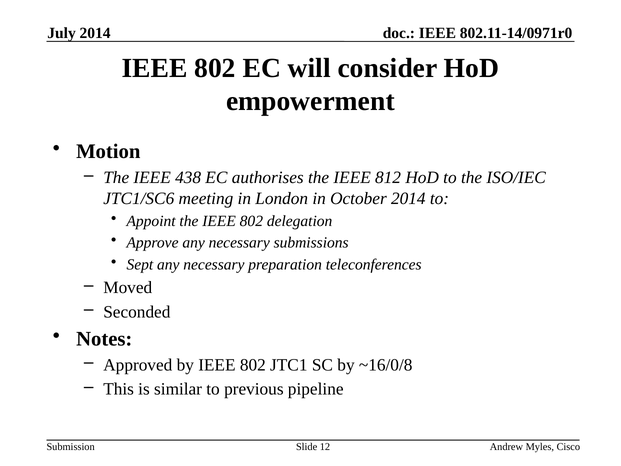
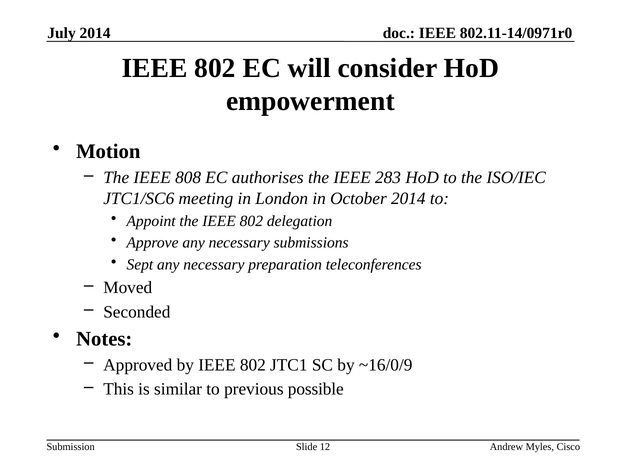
438: 438 -> 808
812: 812 -> 283
~16/0/8: ~16/0/8 -> ~16/0/9
pipeline: pipeline -> possible
